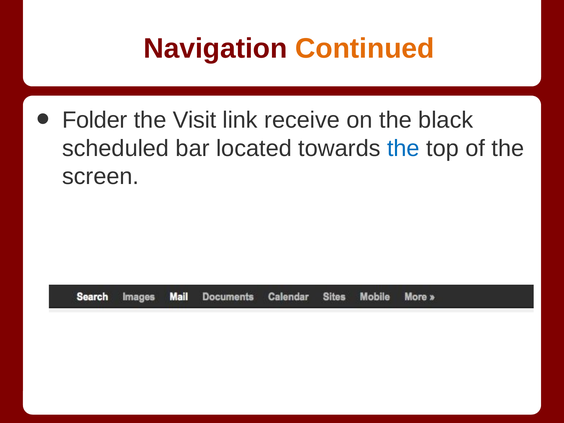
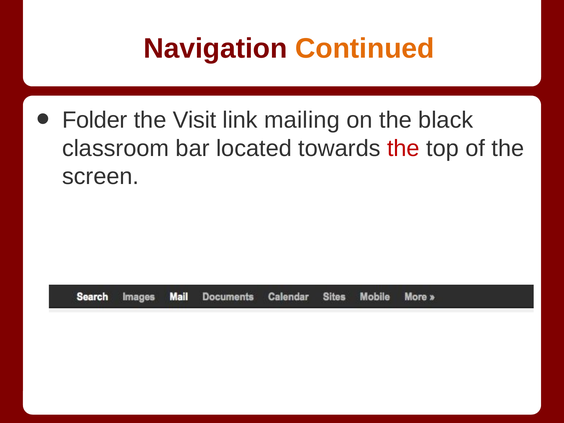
receive: receive -> mailing
scheduled: scheduled -> classroom
the at (403, 148) colour: blue -> red
